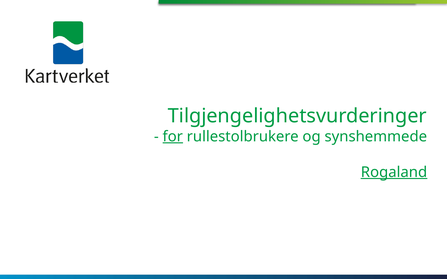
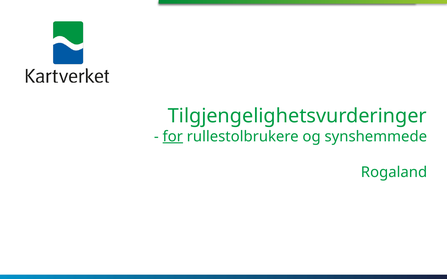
Rogaland underline: present -> none
